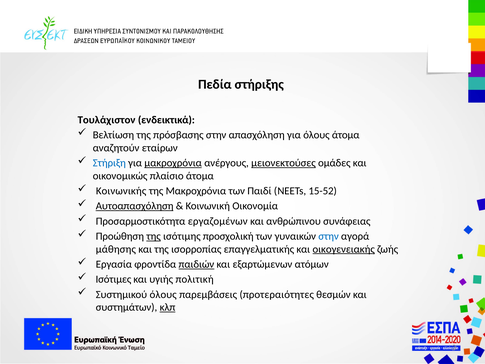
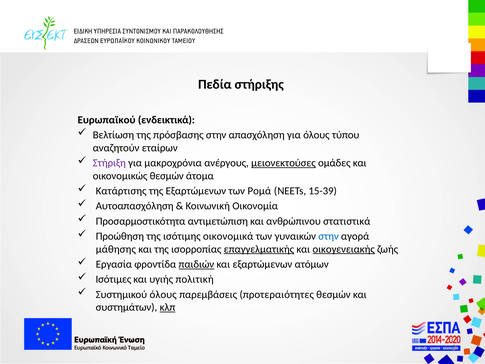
Τουλάχιστον: Τουλάχιστον -> Ευρωπαϊκού
όλους άτομα: άτομα -> τύπου
Στήριξη colour: blue -> purple
μακροχρόνια at (173, 163) underline: present -> none
οικονομικώς πλαίσιο: πλαίσιο -> θεσμών
Κοινωνικής: Κοινωνικής -> Κατάρτισης
της Μακροχρόνια: Μακροχρόνια -> Εξαρτώμενων
Παιδί: Παιδί -> Ρομά
15-52: 15-52 -> 15-39
Αυτοαπασχόληση underline: present -> none
εργαζομένων: εργαζομένων -> αντιμετώπιση
συνάφειας: συνάφειας -> στατιστικά
της at (154, 236) underline: present -> none
προσχολική: προσχολική -> οικονομικά
επαγγελματικής underline: none -> present
